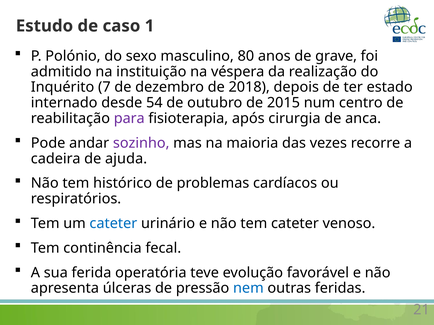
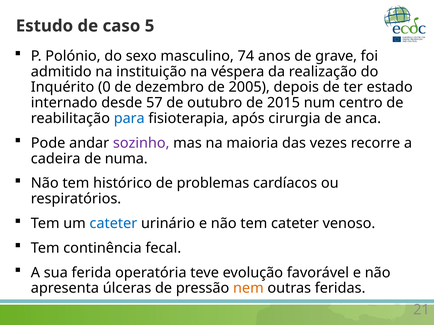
1: 1 -> 5
80: 80 -> 74
7: 7 -> 0
2018: 2018 -> 2005
54: 54 -> 57
para colour: purple -> blue
ajuda: ajuda -> numa
nem colour: blue -> orange
